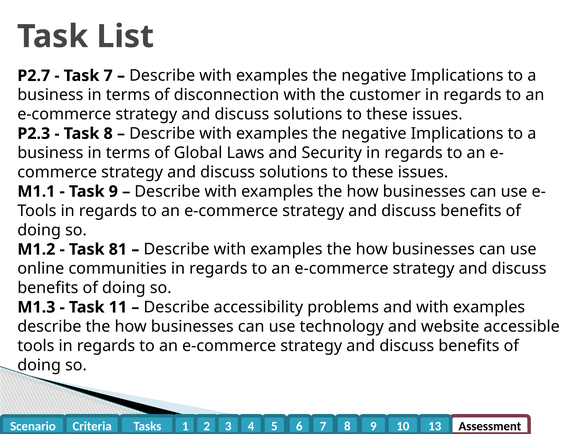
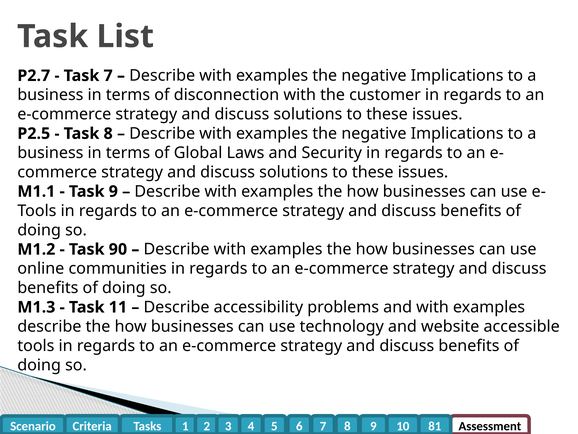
P2.3: P2.3 -> P2.5
81: 81 -> 90
13: 13 -> 81
